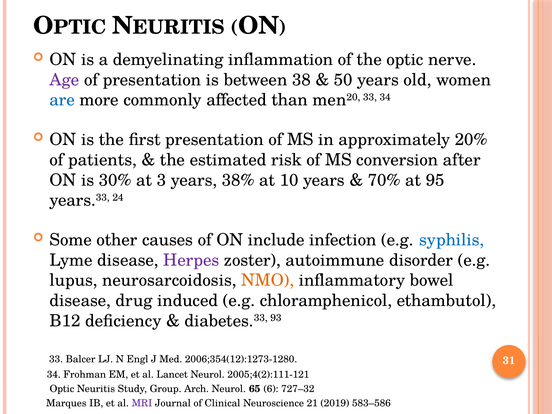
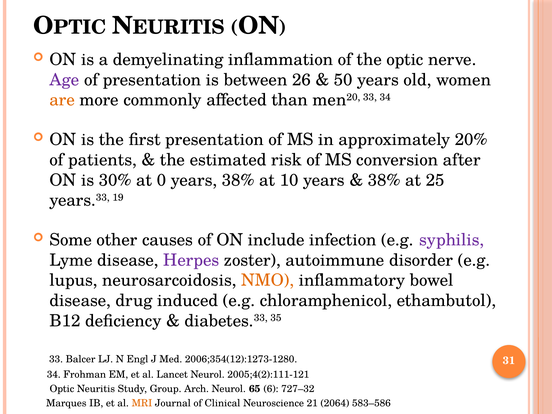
38: 38 -> 26
are colour: blue -> orange
3: 3 -> 0
70% at (384, 180): 70% -> 38%
95: 95 -> 25
24: 24 -> 19
syphilis colour: blue -> purple
93: 93 -> 35
MRI colour: purple -> orange
2019: 2019 -> 2064
